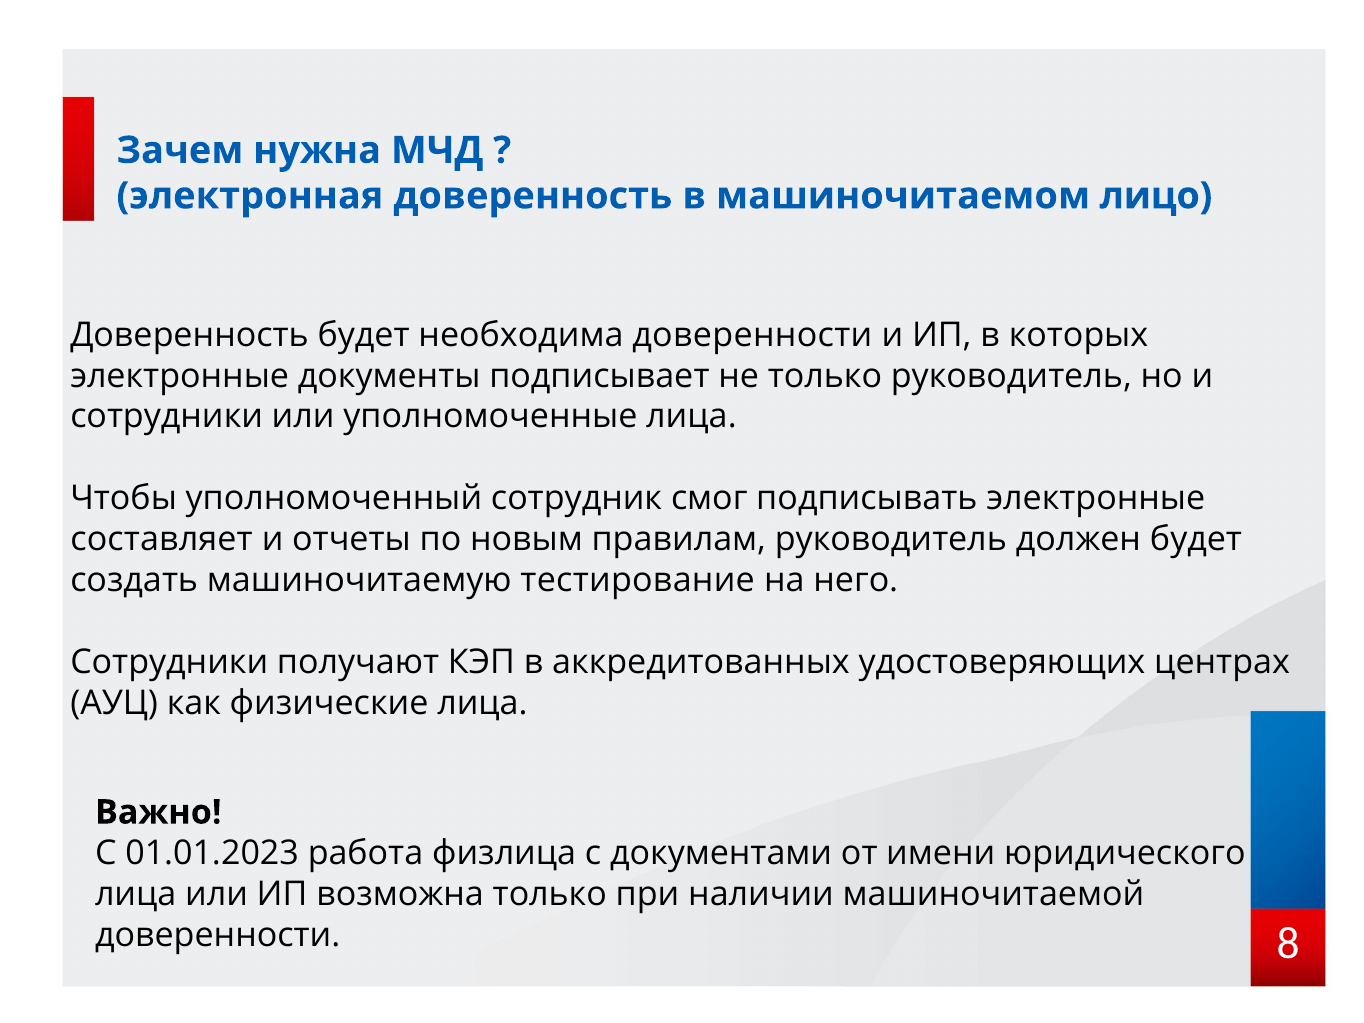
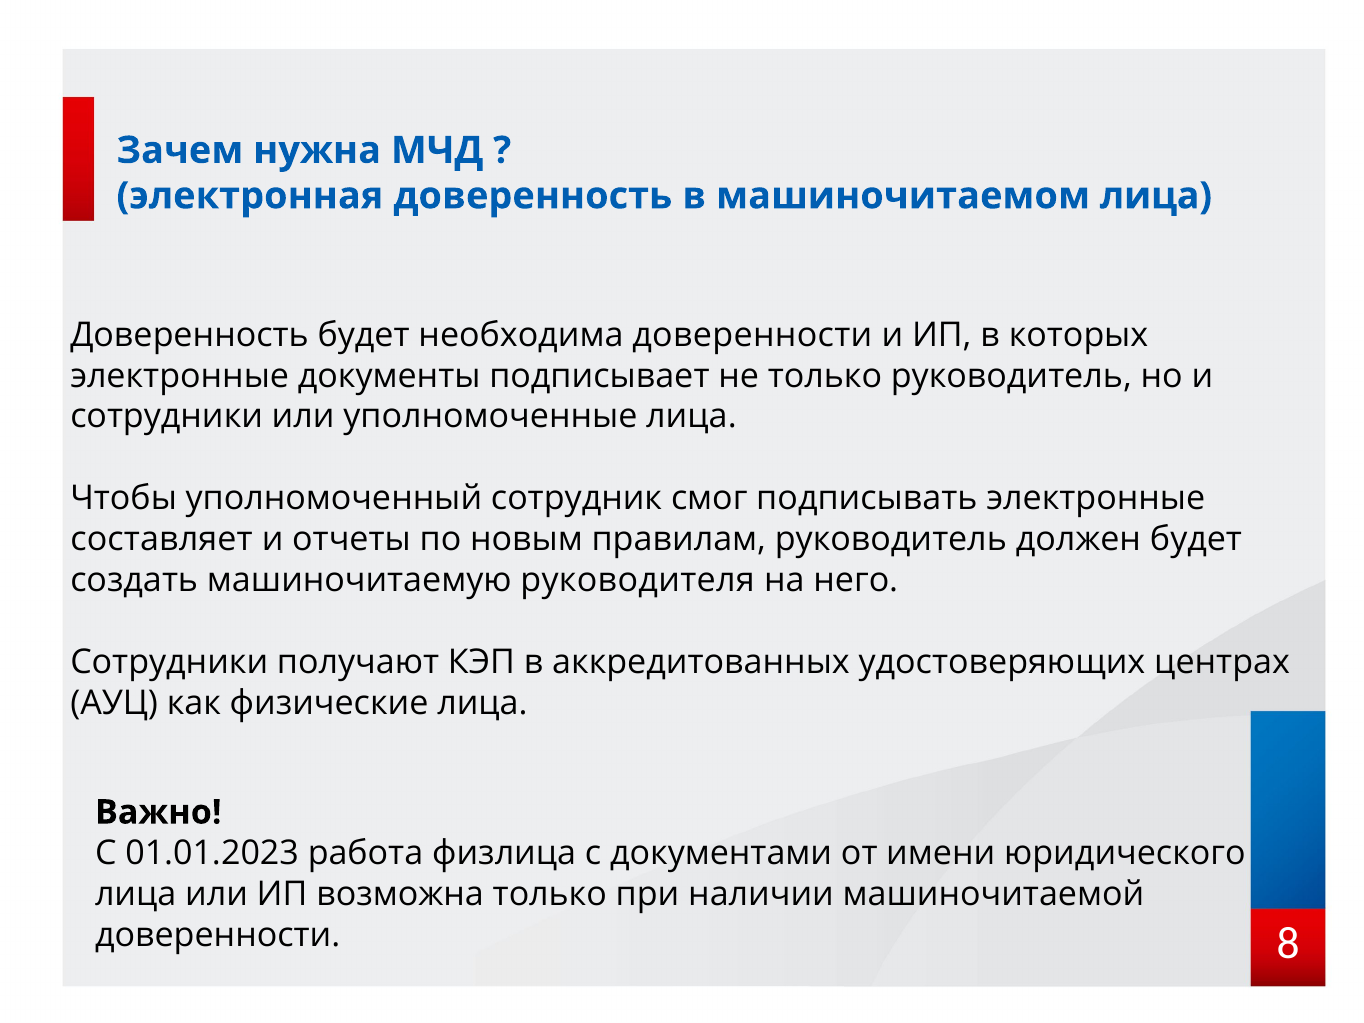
машиночитаемом лицо: лицо -> лица
тестирование: тестирование -> руководителя
